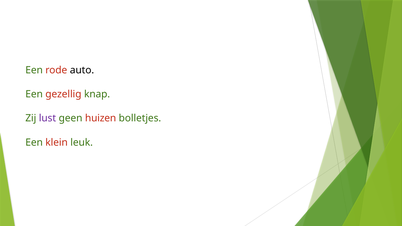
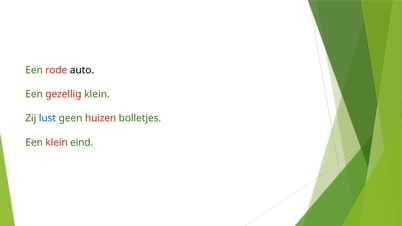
gezellig knap: knap -> klein
lust colour: purple -> blue
leuk: leuk -> eind
